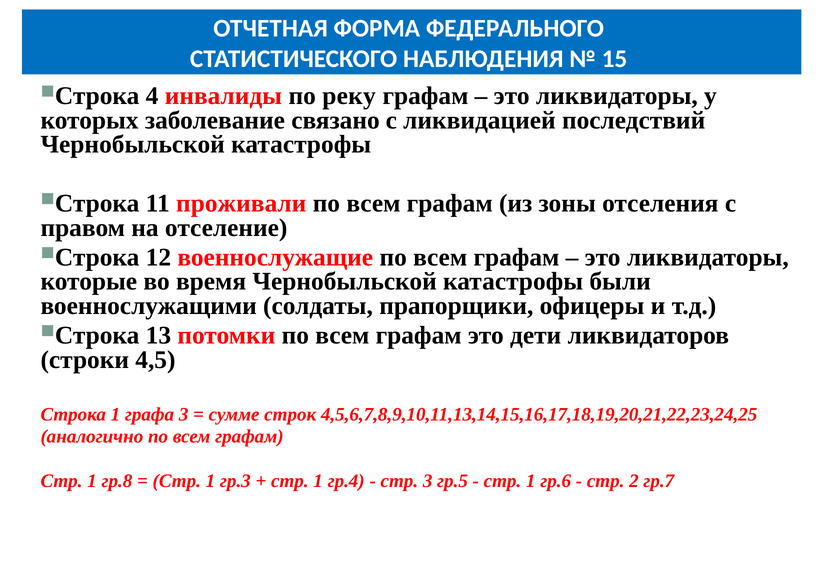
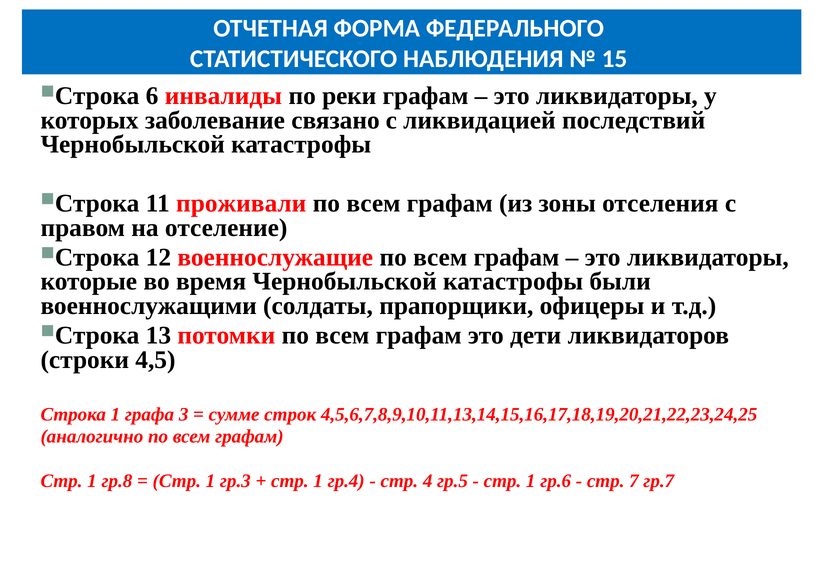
4: 4 -> 6
реку: реку -> реки
стр 3: 3 -> 4
2: 2 -> 7
